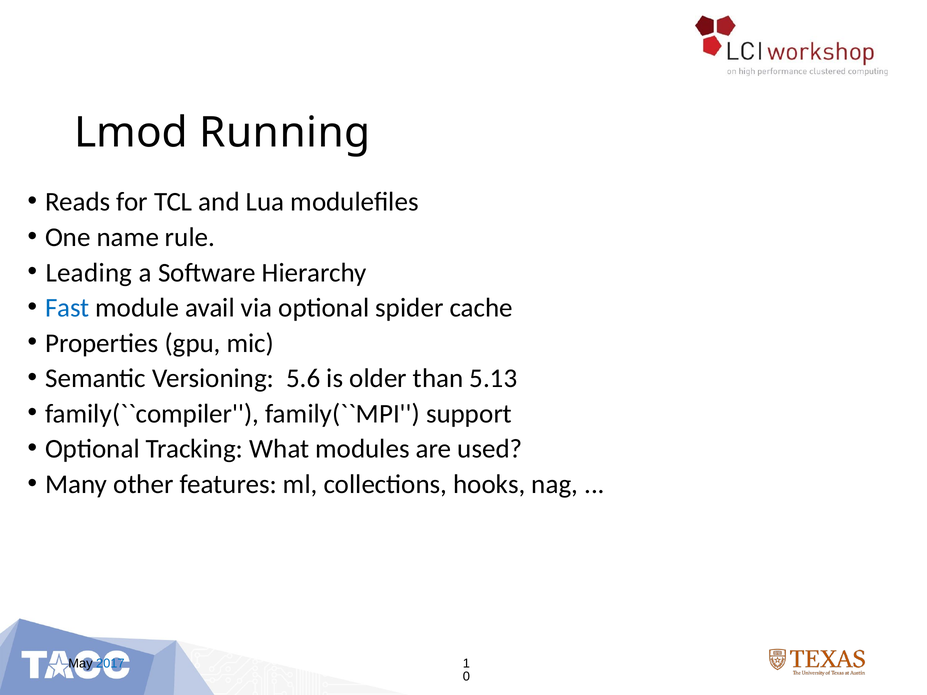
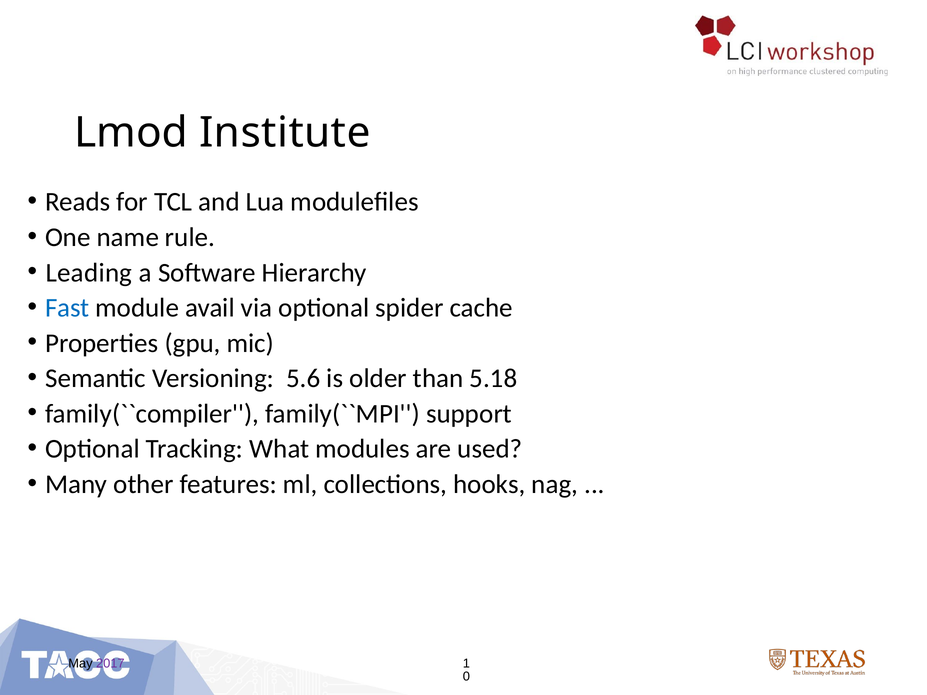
Running: Running -> Institute
5.13: 5.13 -> 5.18
2017 colour: blue -> purple
